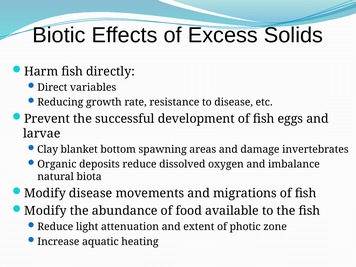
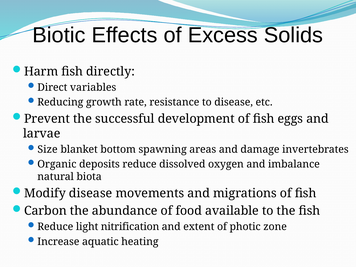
Clay: Clay -> Size
Modify at (45, 211): Modify -> Carbon
attenuation: attenuation -> nitrification
